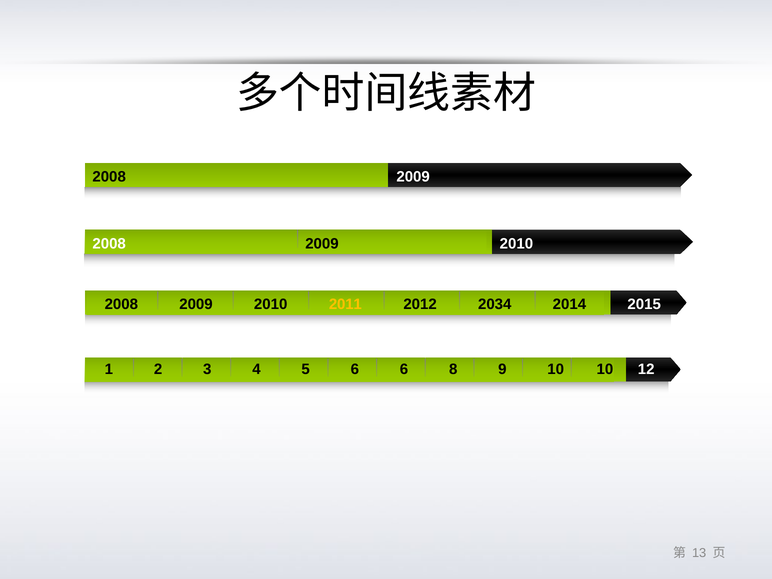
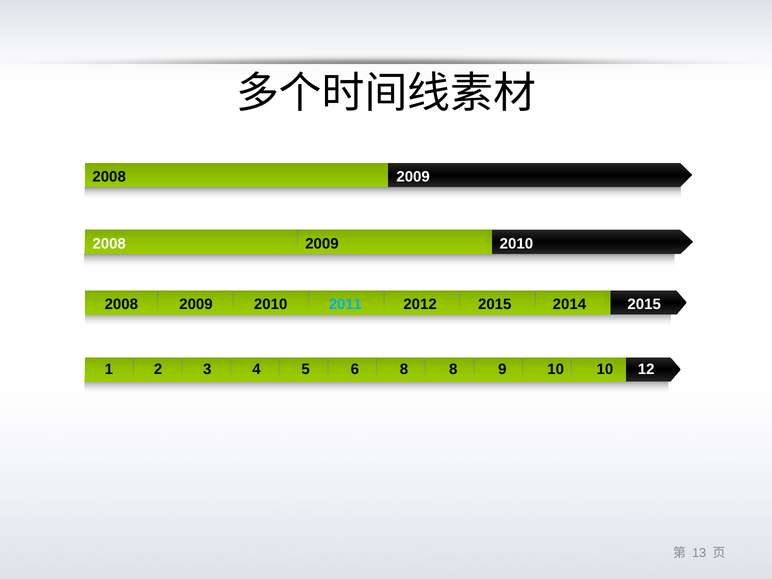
2011 colour: yellow -> light blue
2012 2034: 2034 -> 2015
6 6: 6 -> 8
